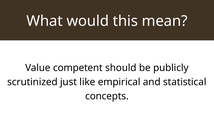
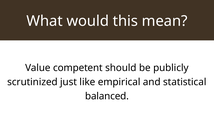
concepts: concepts -> balanced
